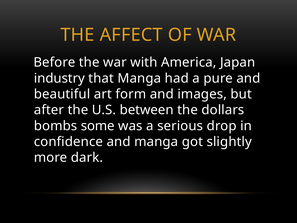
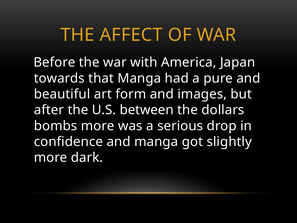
industry: industry -> towards
bombs some: some -> more
